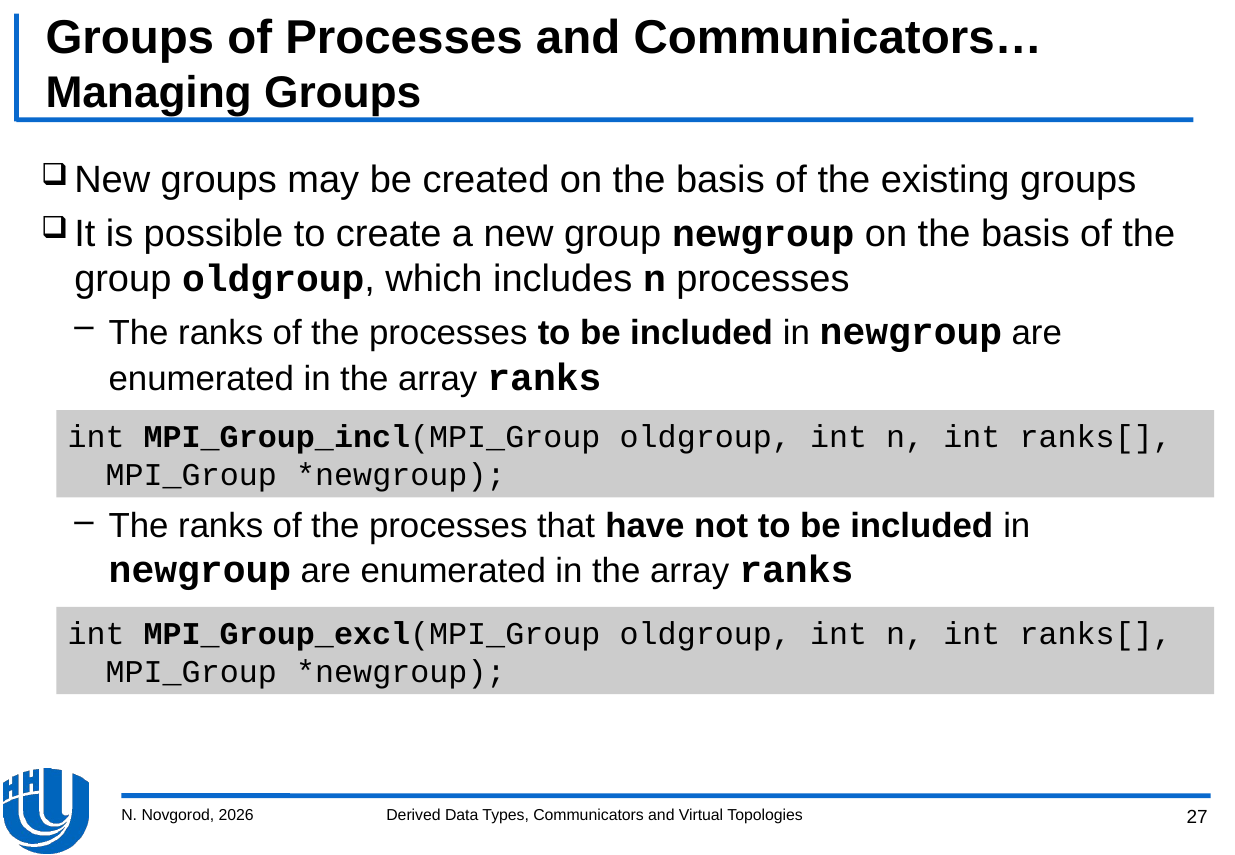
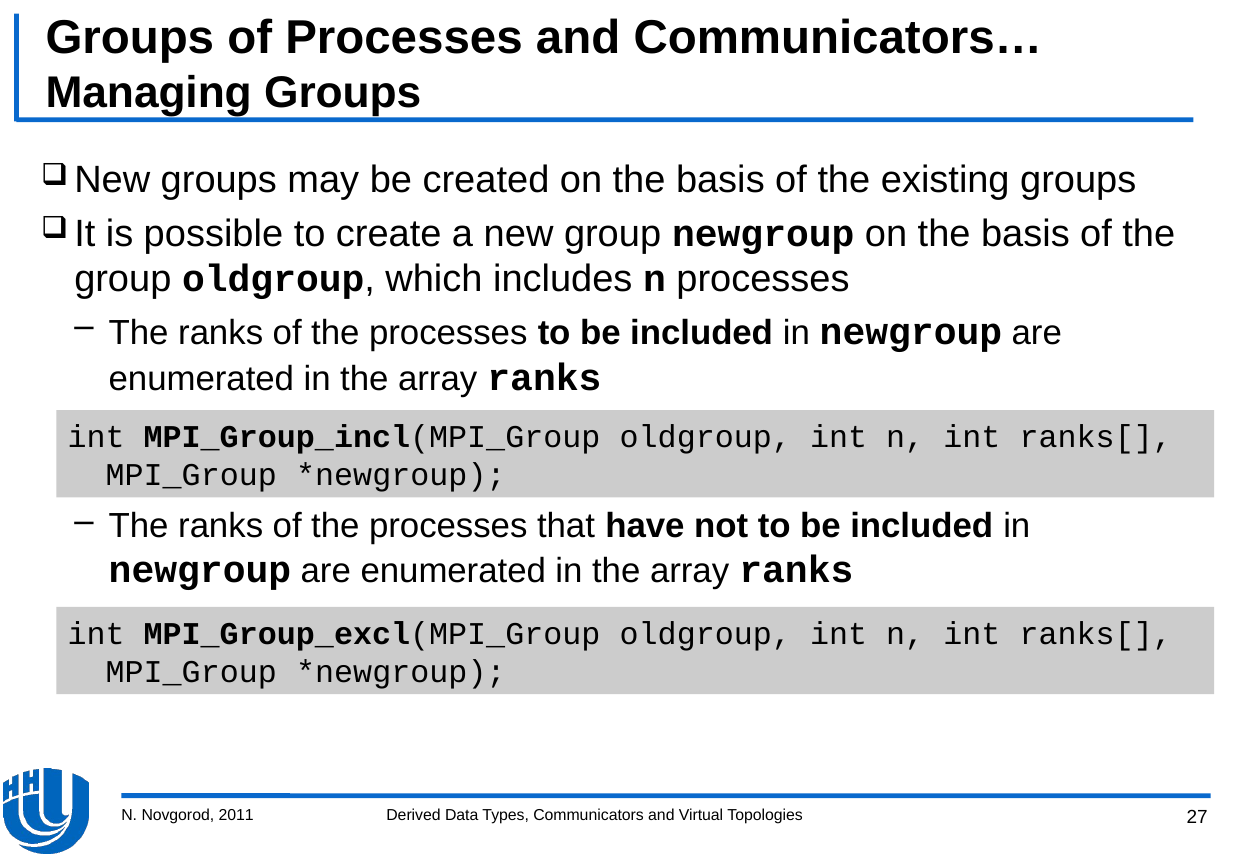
2026: 2026 -> 2011
